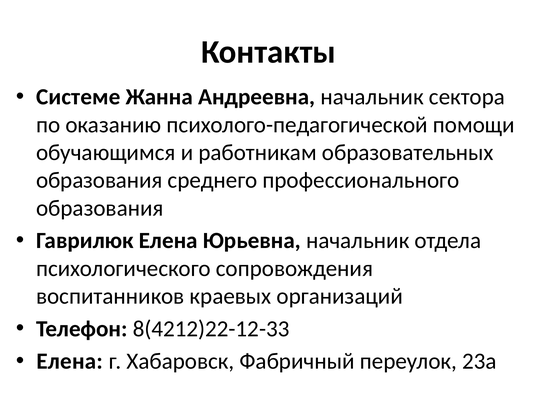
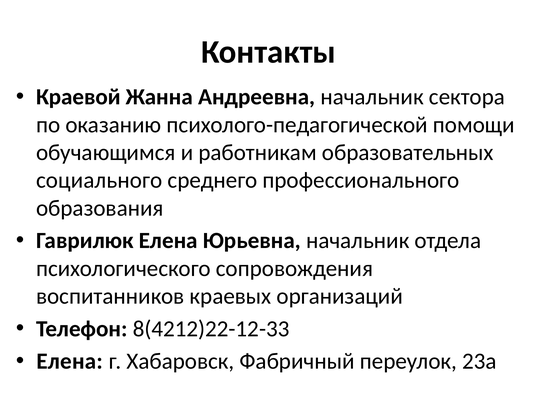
Системе: Системе -> Краевой
образования at (99, 180): образования -> социального
